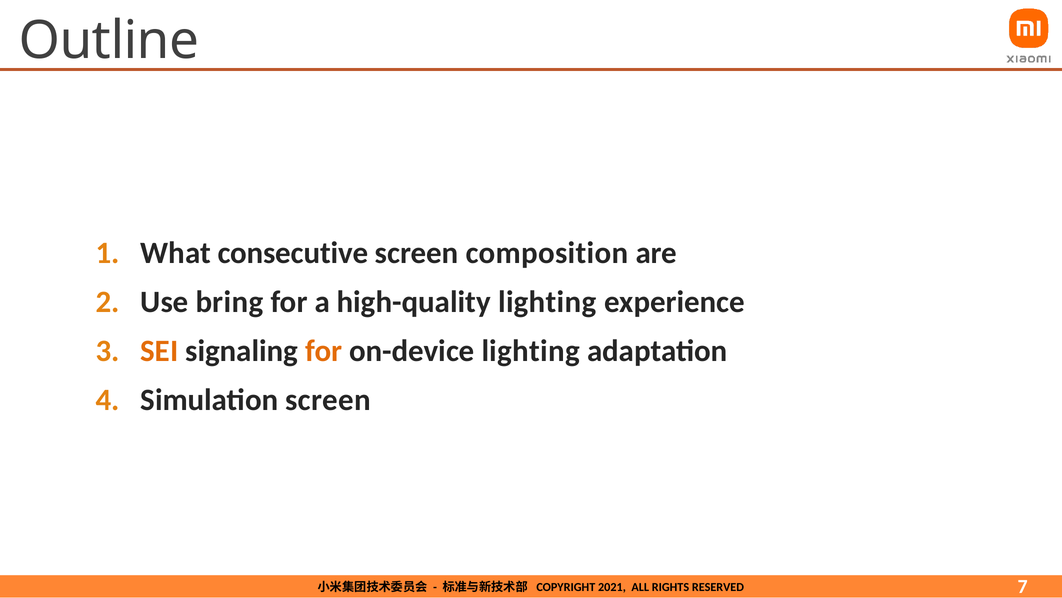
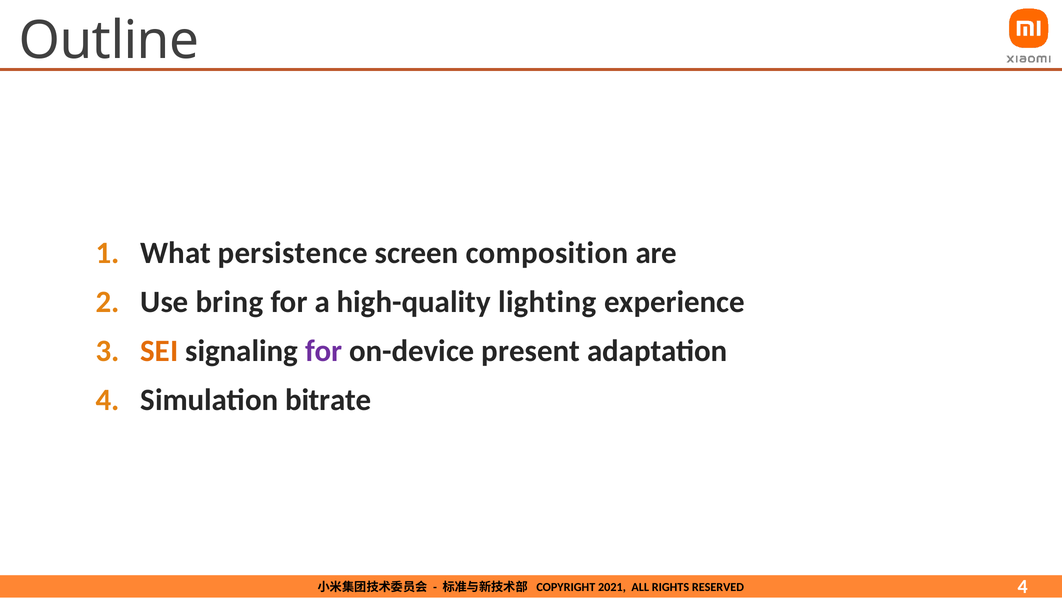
consecutive: consecutive -> persistence
for at (324, 350) colour: orange -> purple
on-device lighting: lighting -> present
Simulation screen: screen -> bitrate
7 at (1023, 586): 7 -> 4
